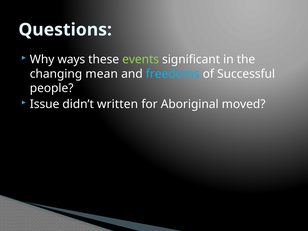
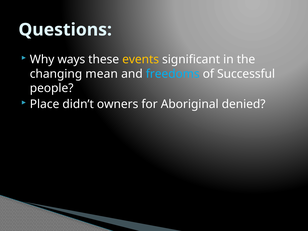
events colour: light green -> yellow
Issue: Issue -> Place
written: written -> owners
moved: moved -> denied
